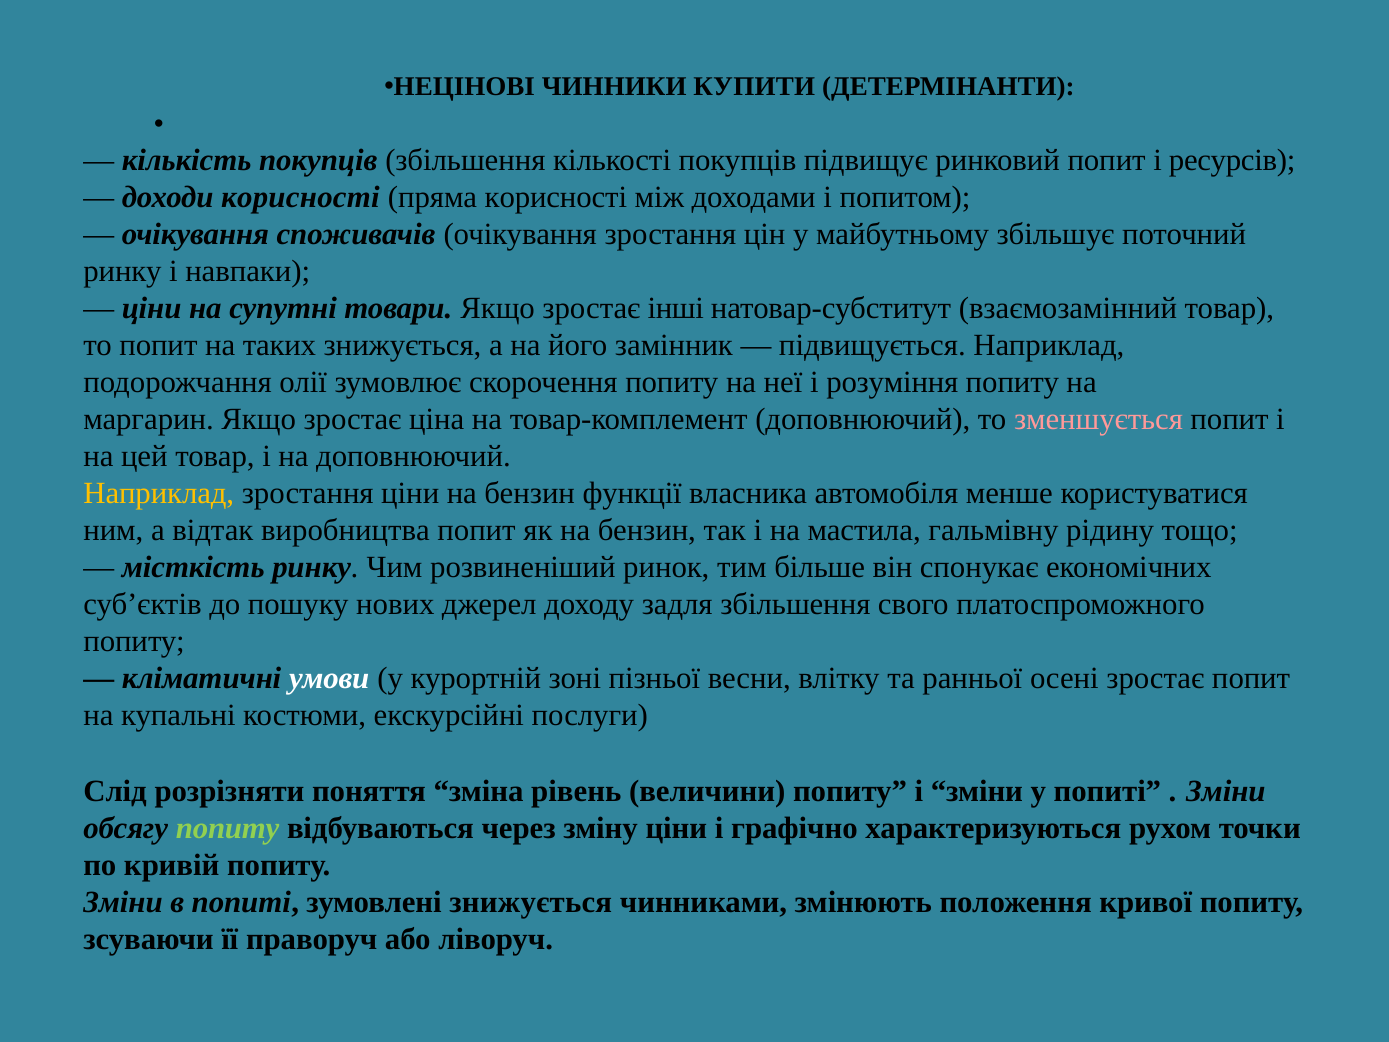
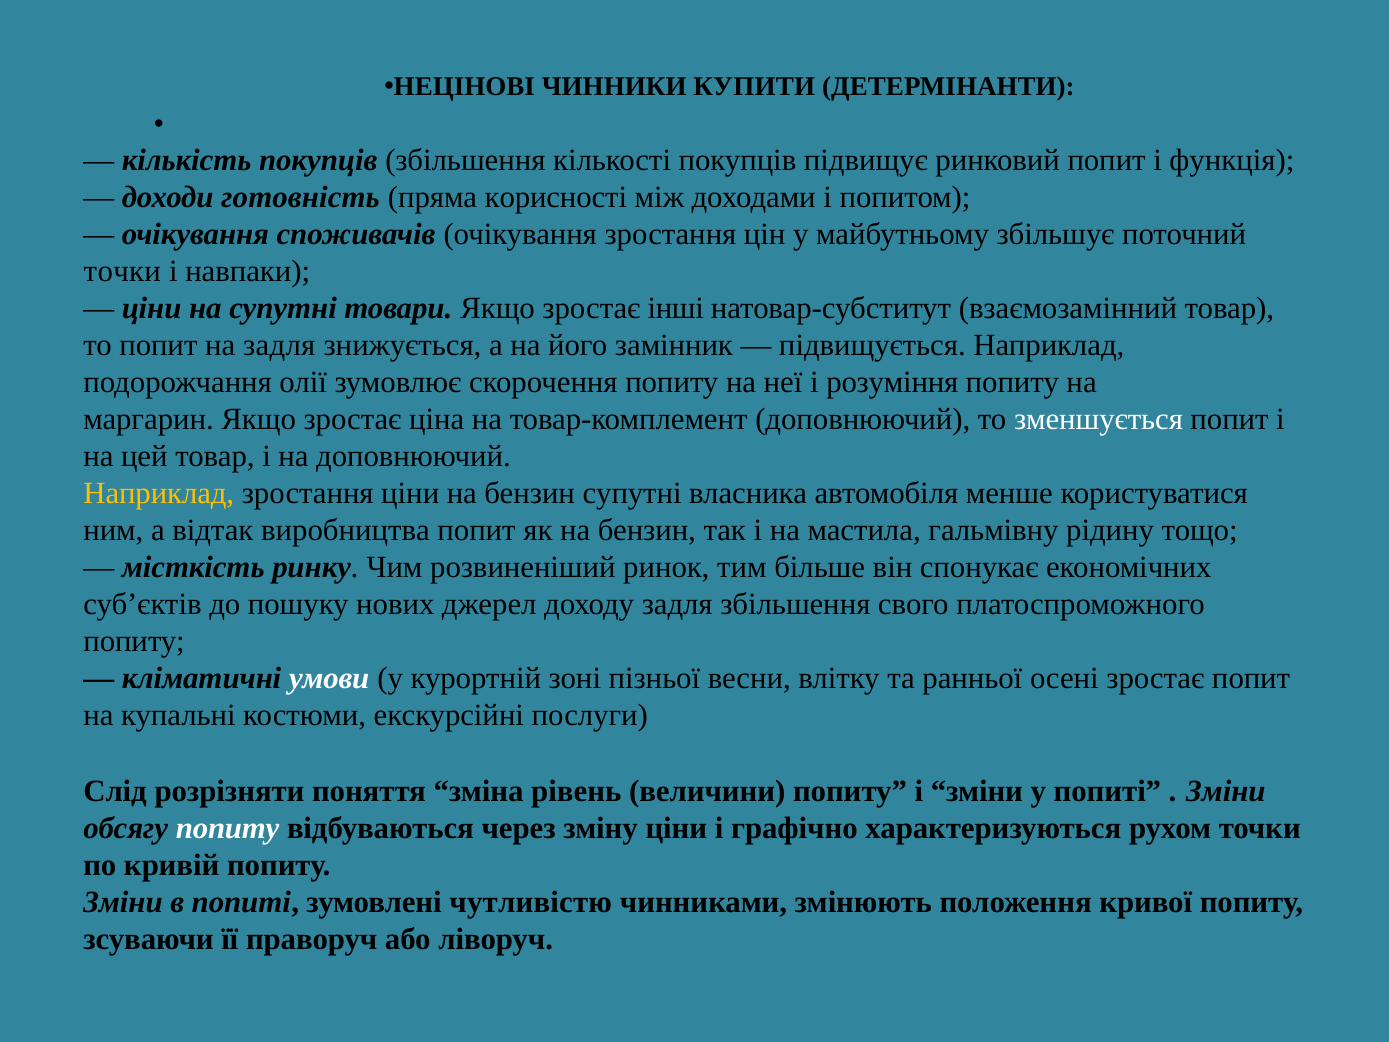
ресурсів: ресурсів -> функція
доходи корисності: корисності -> готовність
ринку at (122, 271): ринку -> точки
на таких: таких -> задля
зменшується colour: pink -> white
бензин функції: функції -> супутні
попиту at (228, 828) colour: light green -> white
зумовлені знижується: знижується -> чутливістю
